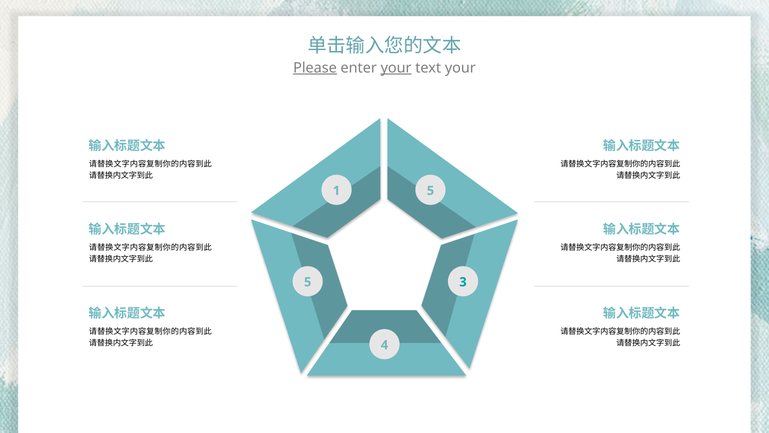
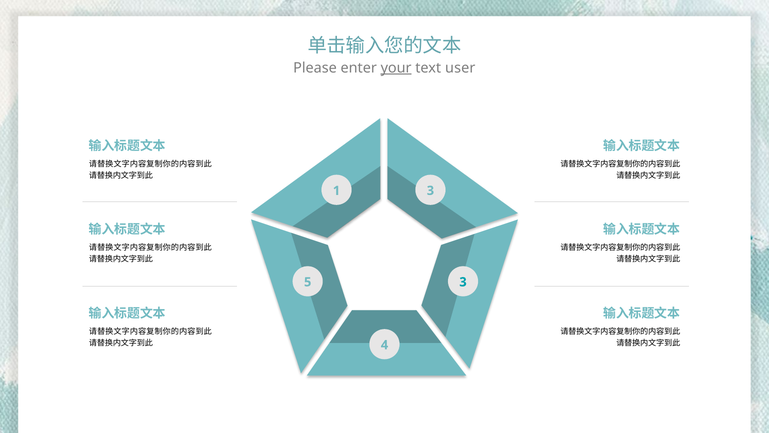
Please underline: present -> none
text your: your -> user
1 5: 5 -> 3
